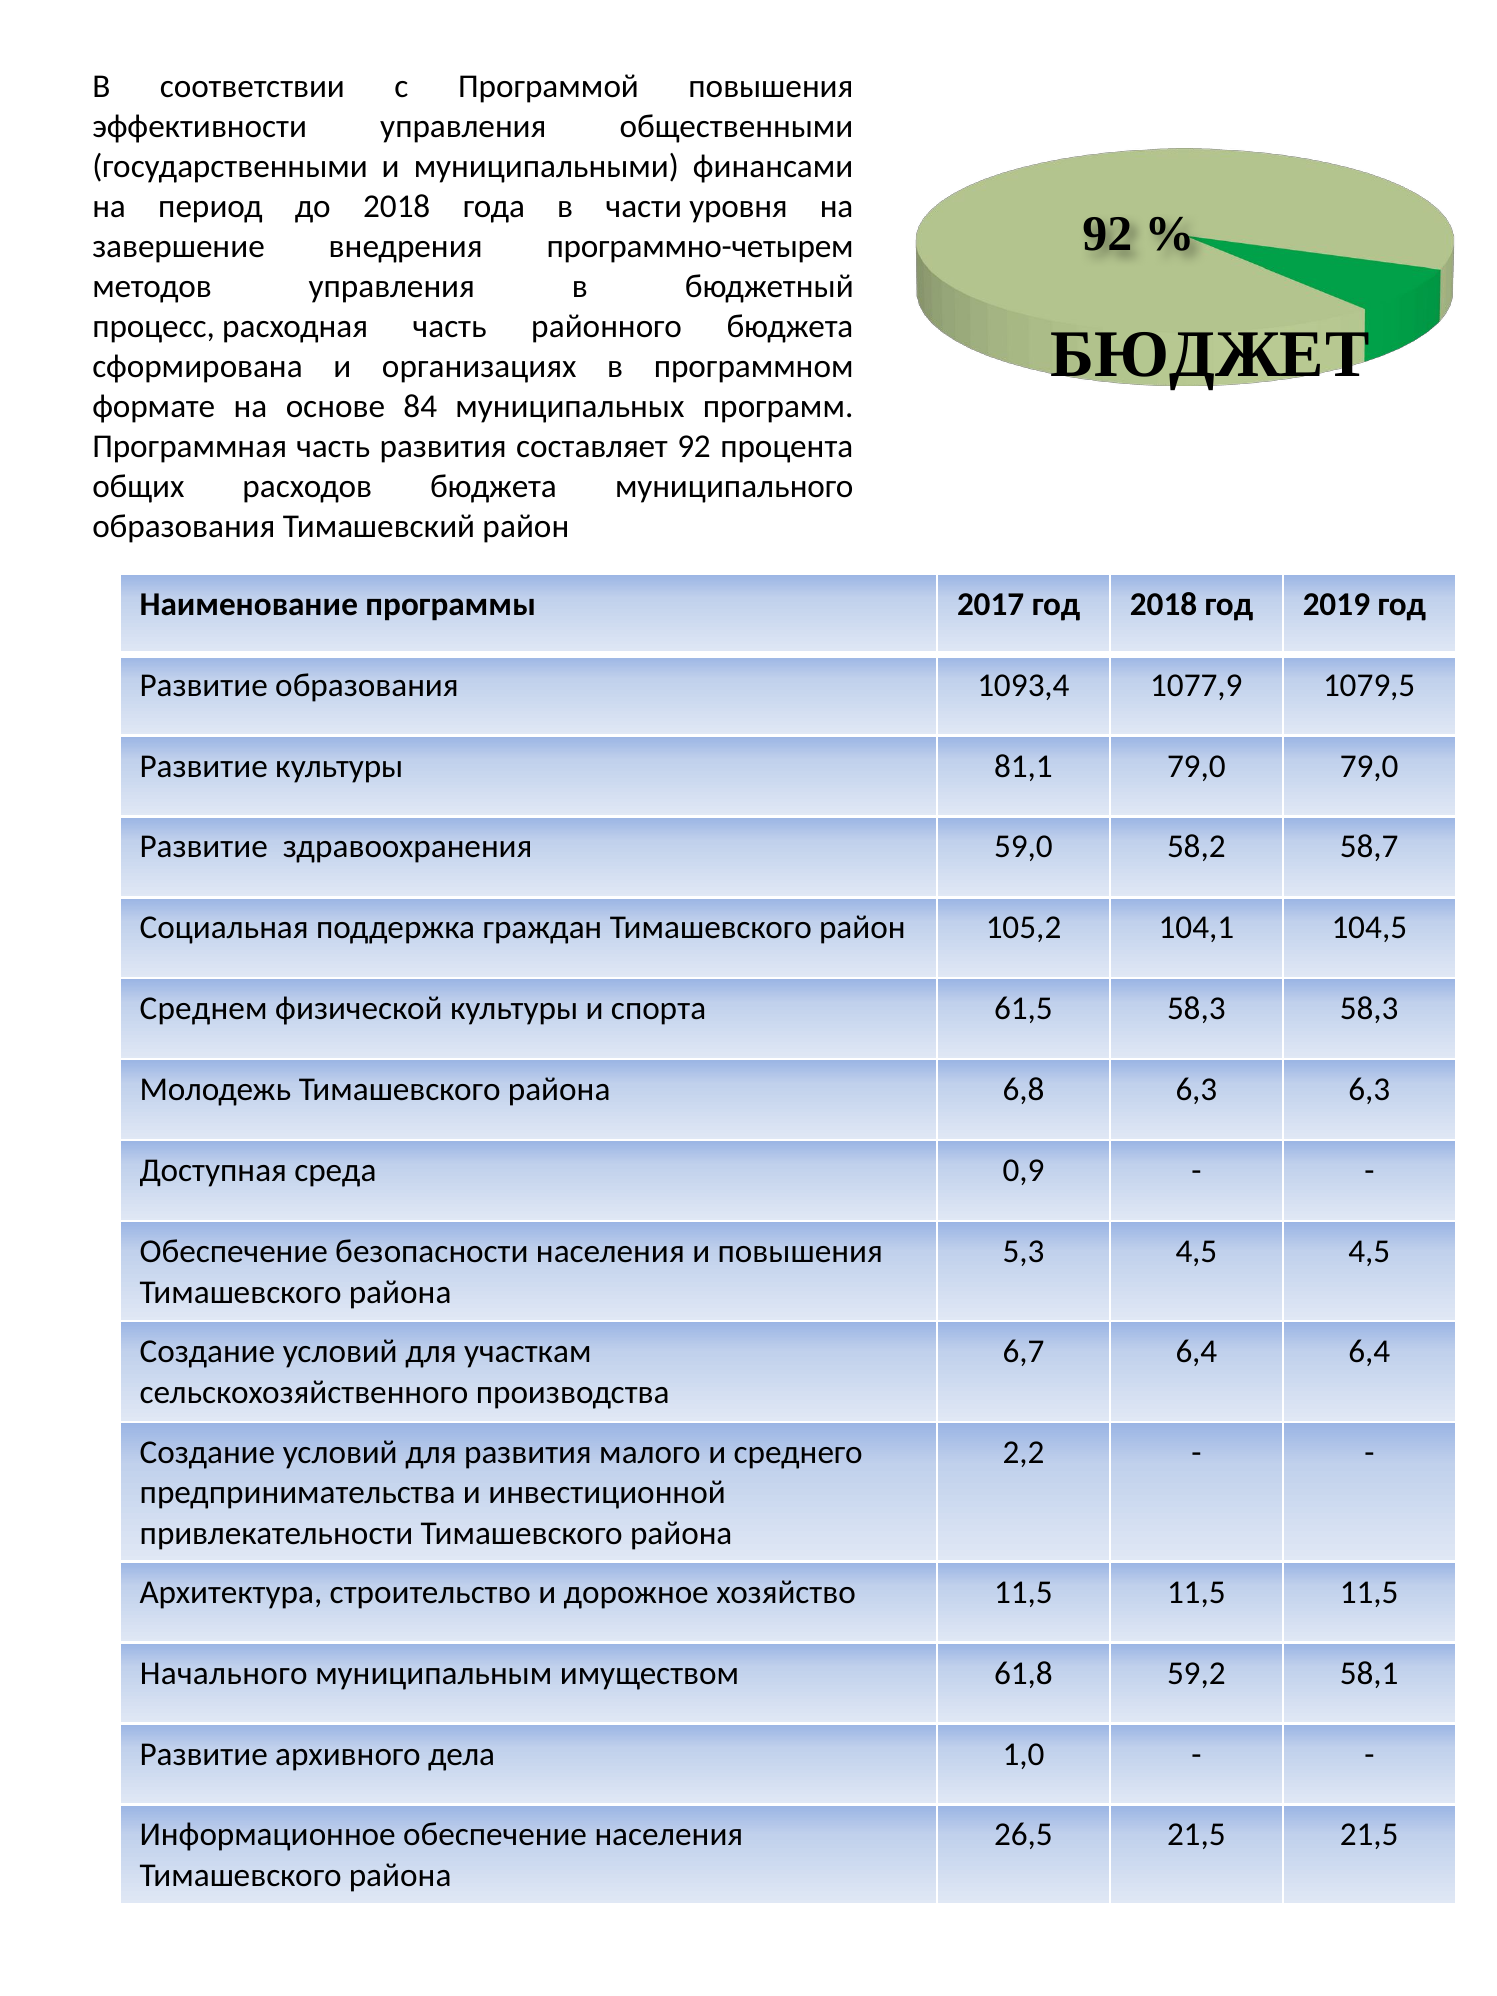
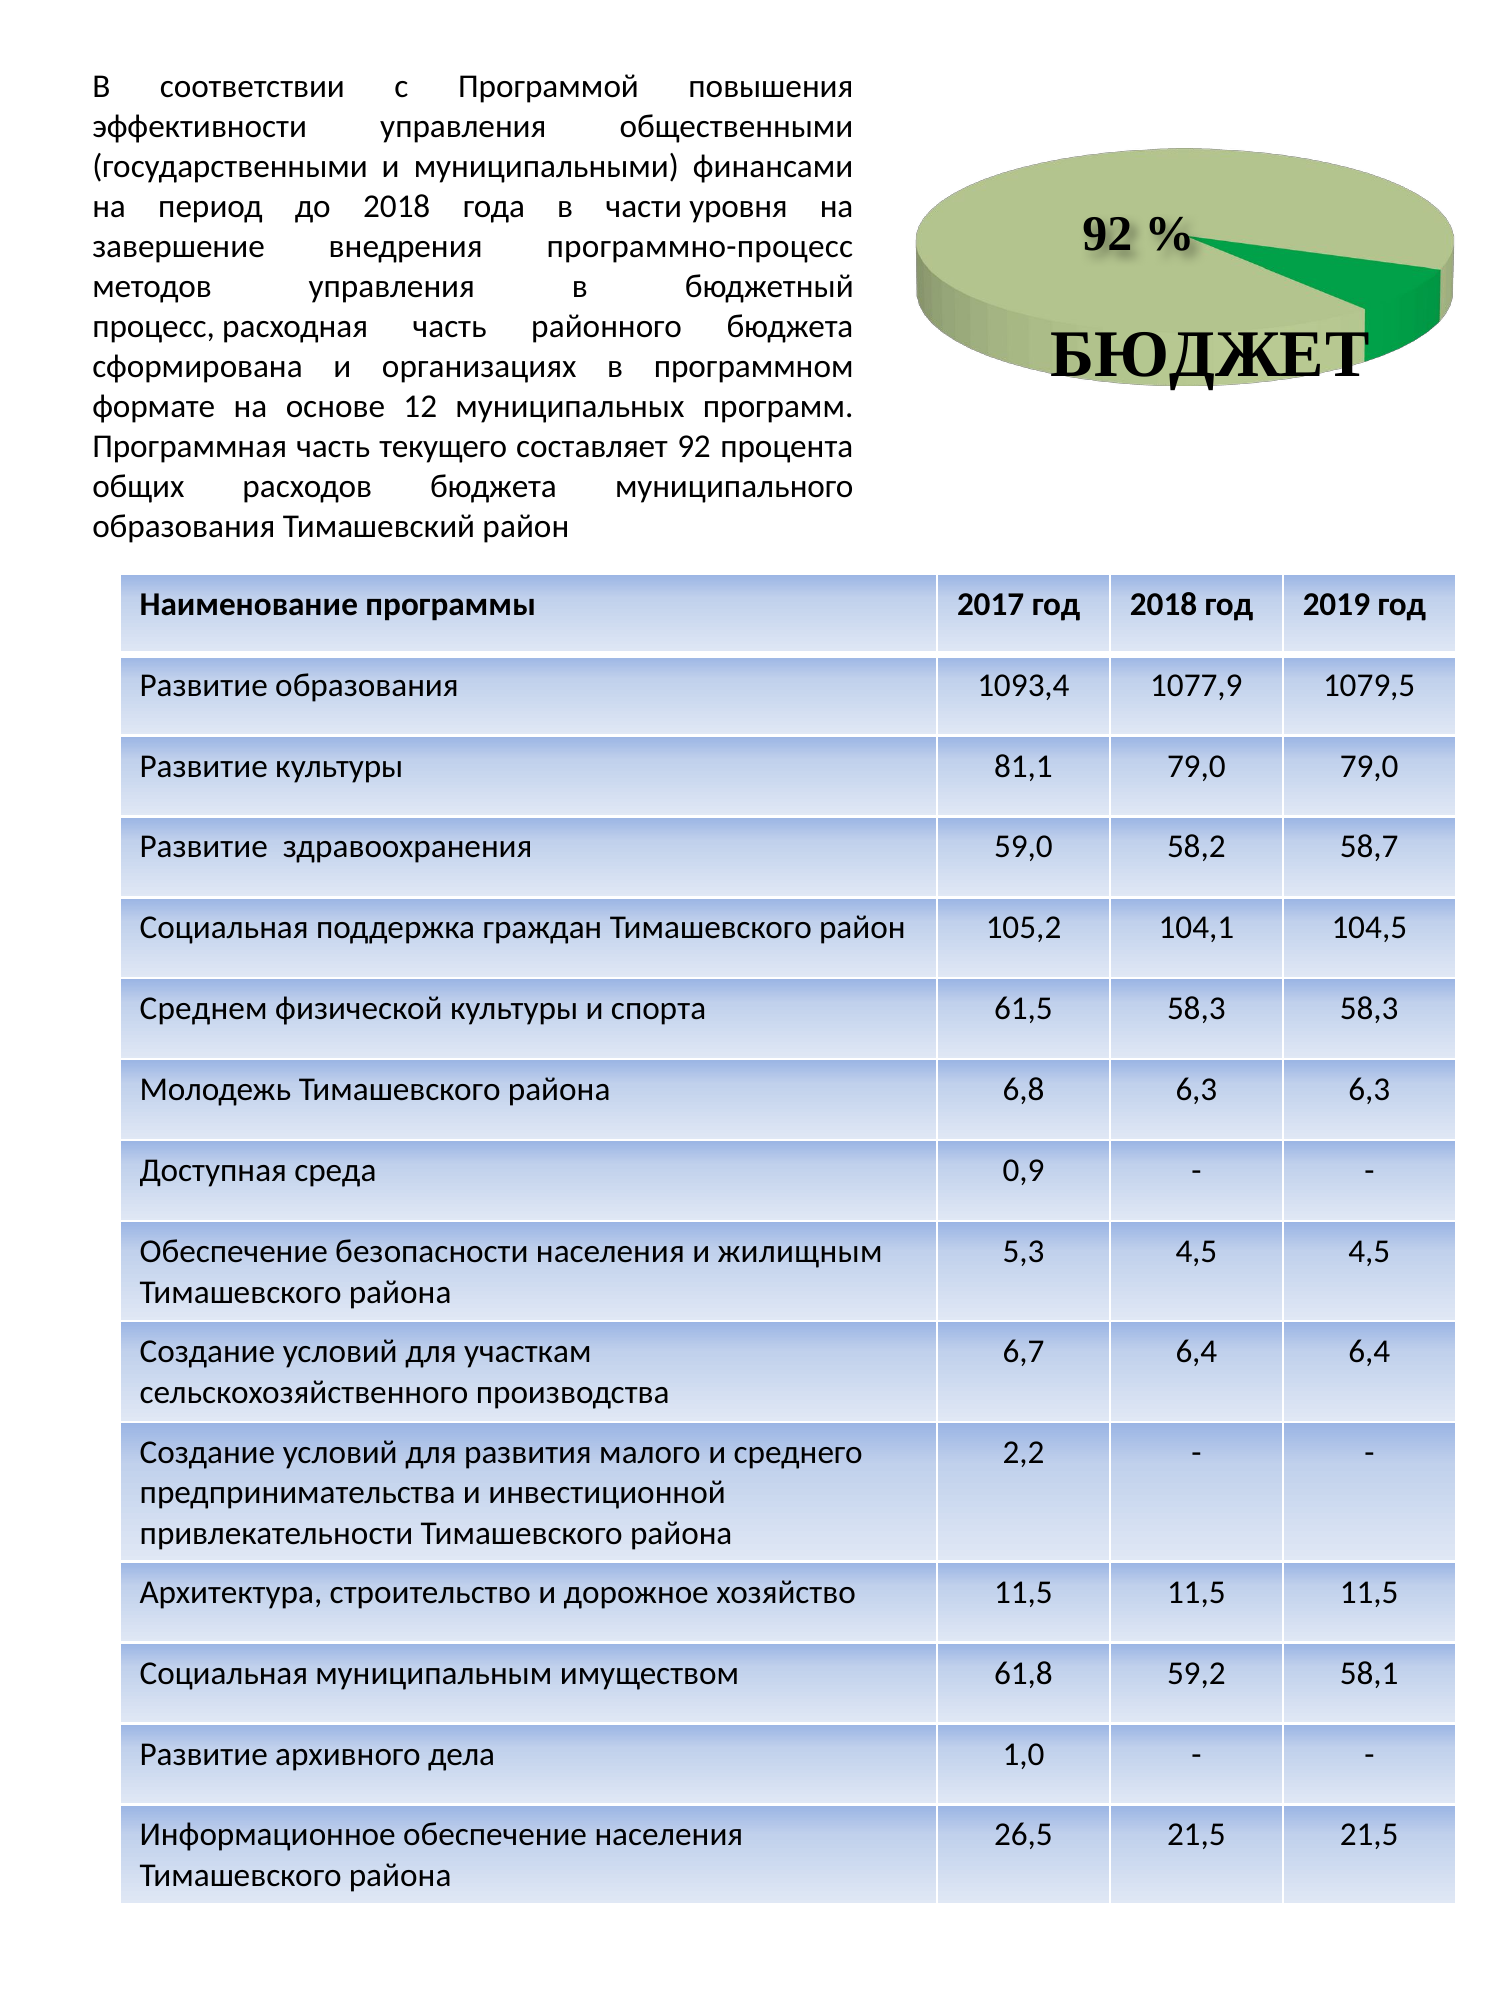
программно-четырем: программно-четырем -> программно-процесс
84: 84 -> 12
часть развития: развития -> текущего
и повышения: повышения -> жилищным
Начального at (224, 1673): Начального -> Социальная
